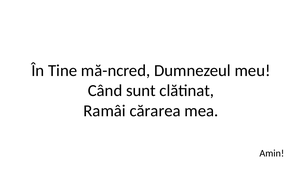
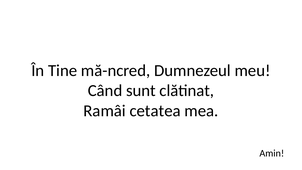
cărarea: cărarea -> cetatea
